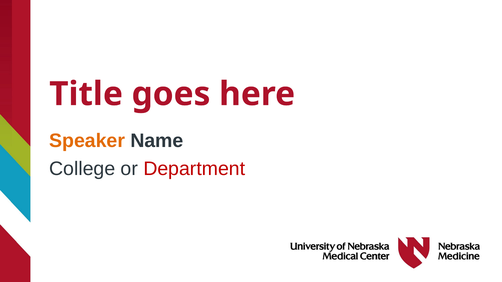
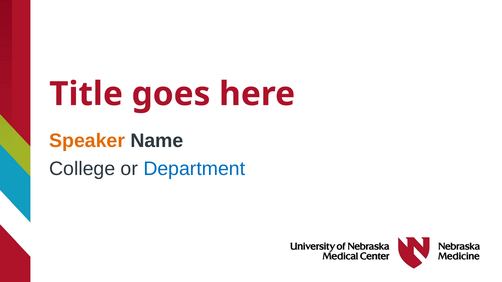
Department colour: red -> blue
